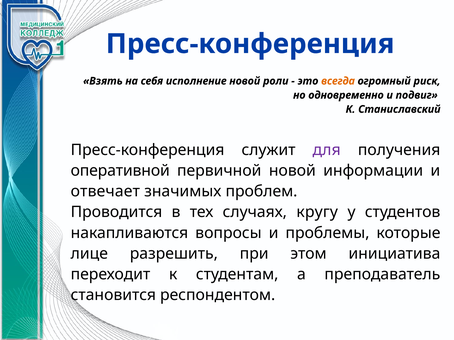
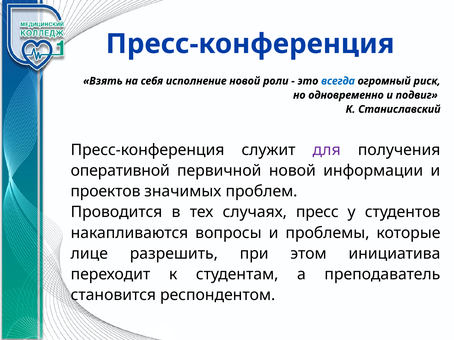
всегда colour: orange -> blue
отвечает: отвечает -> проектов
кругу: кругу -> пресс
